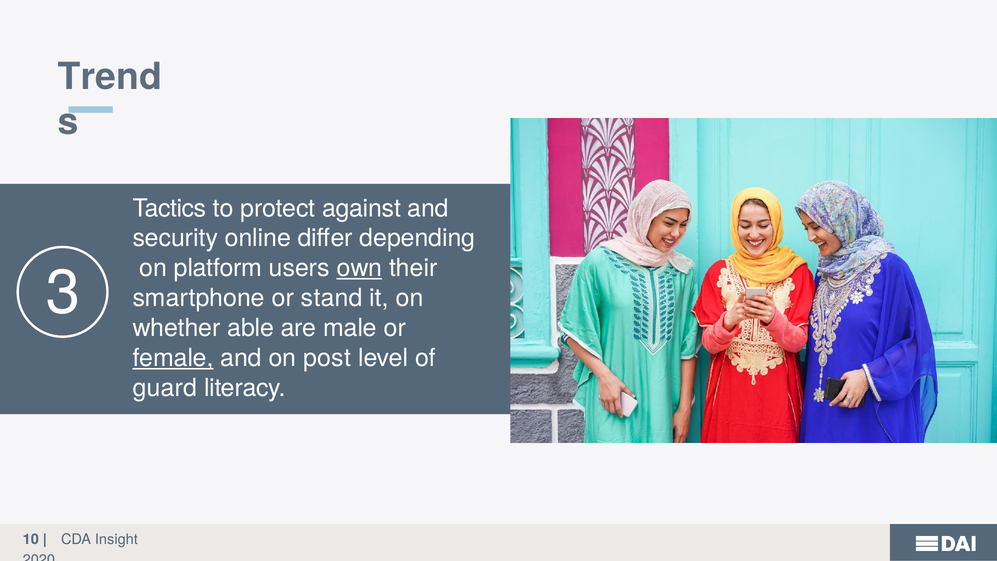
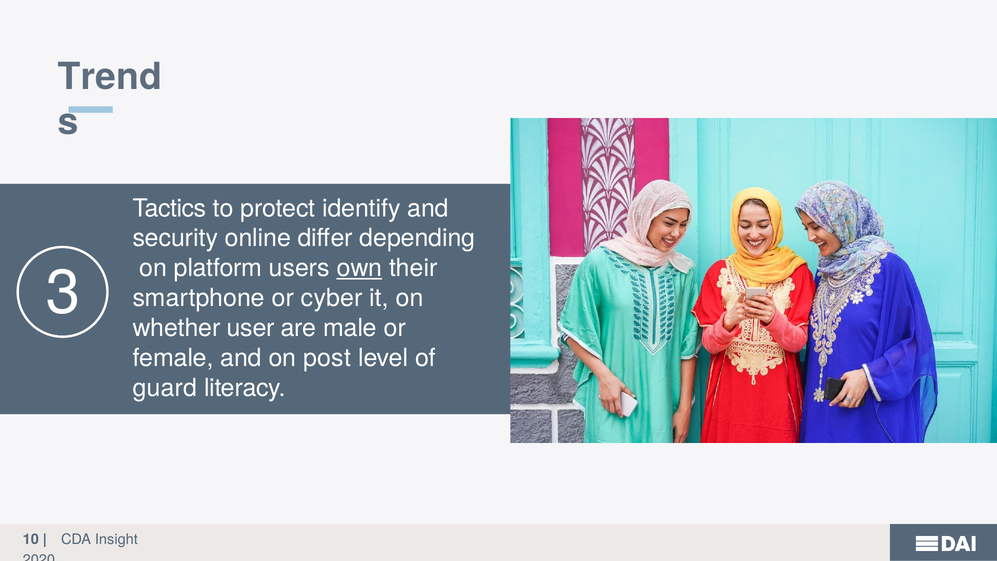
against: against -> identify
stand: stand -> cyber
able: able -> user
female underline: present -> none
